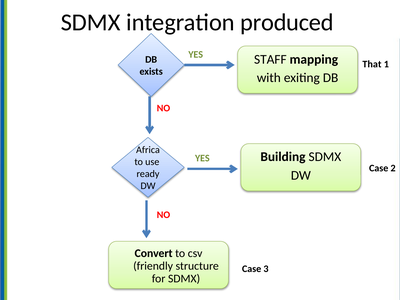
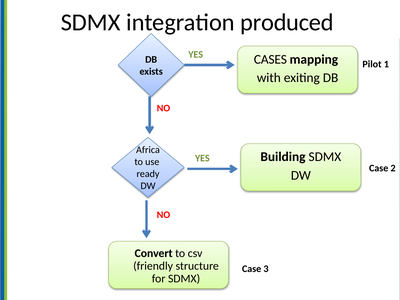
STAFF: STAFF -> CASES
That: That -> Pilot
